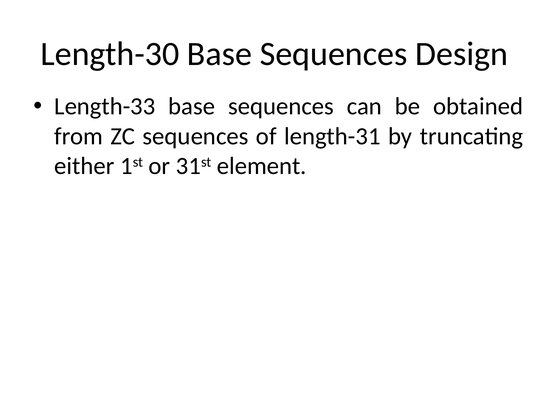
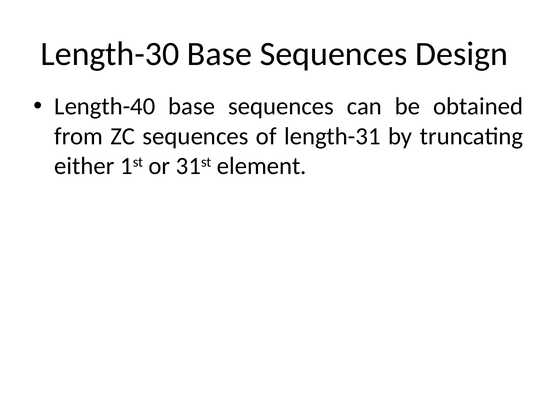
Length-33: Length-33 -> Length-40
